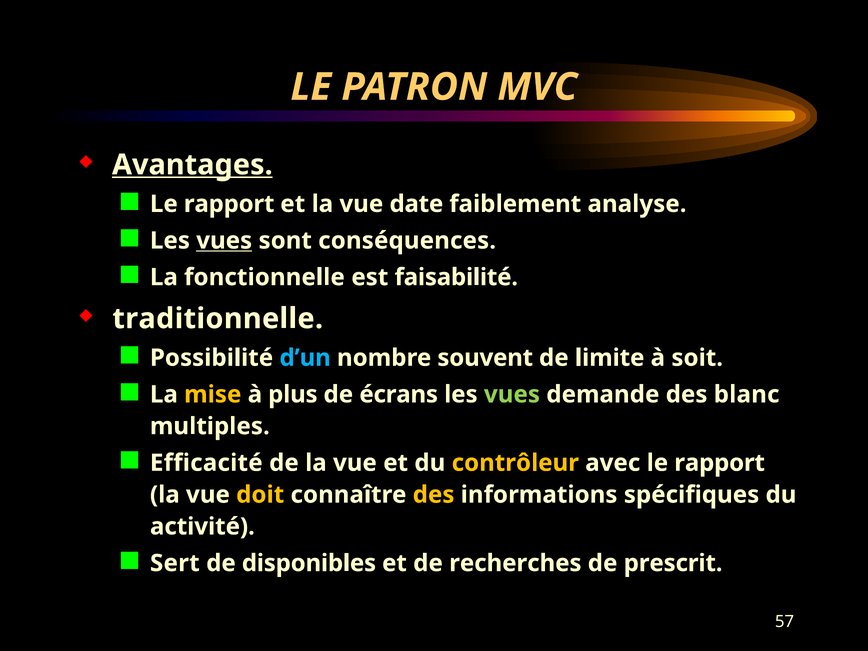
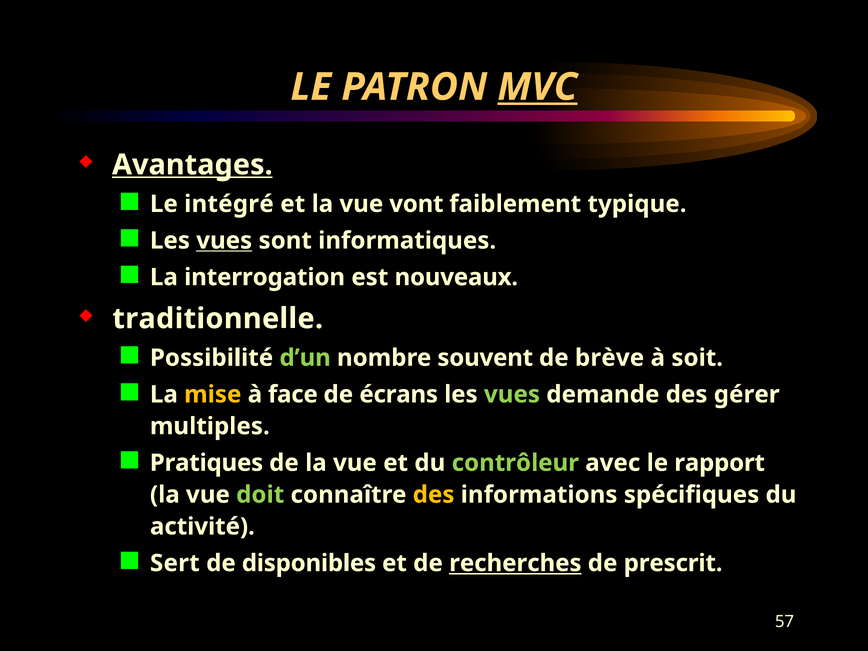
MVC underline: none -> present
rapport at (229, 204): rapport -> intégré
date: date -> vont
analyse: analyse -> typique
conséquences: conséquences -> informatiques
fonctionnelle: fonctionnelle -> interrogation
faisabilité: faisabilité -> nouveaux
d’un colour: light blue -> light green
limite: limite -> brève
plus: plus -> face
blanc: blanc -> gérer
Efficacité: Efficacité -> Pratiques
contrôleur colour: yellow -> light green
doit colour: yellow -> light green
recherches underline: none -> present
